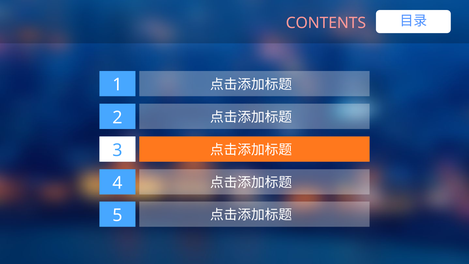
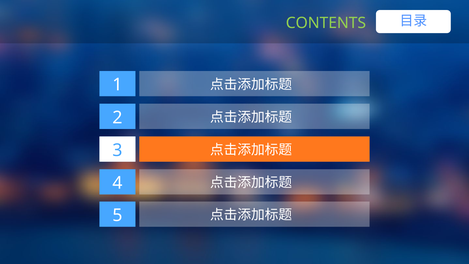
CONTENTS colour: pink -> light green
